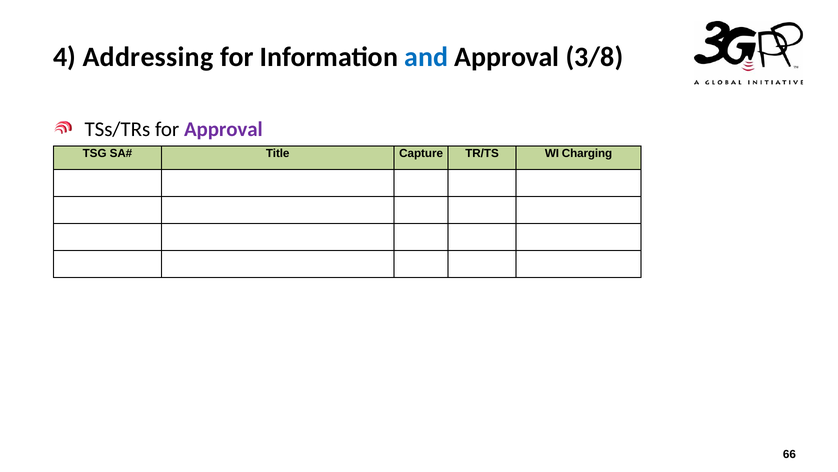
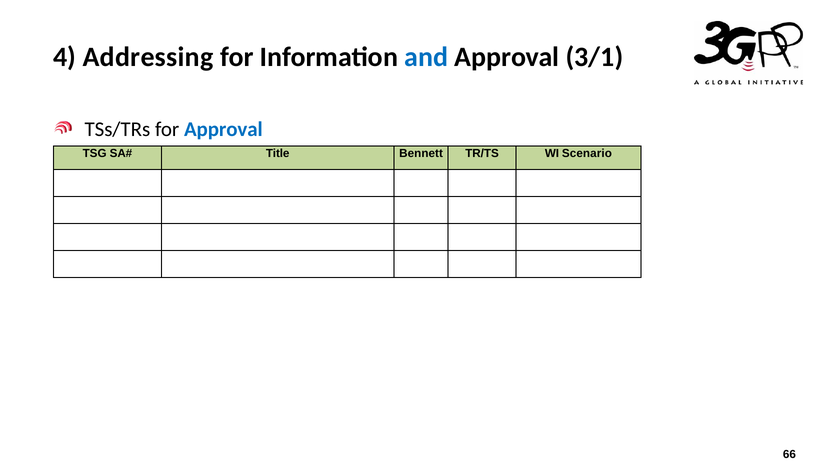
3/8: 3/8 -> 3/1
Approval at (223, 129) colour: purple -> blue
Capture: Capture -> Bennett
Charging: Charging -> Scenario
